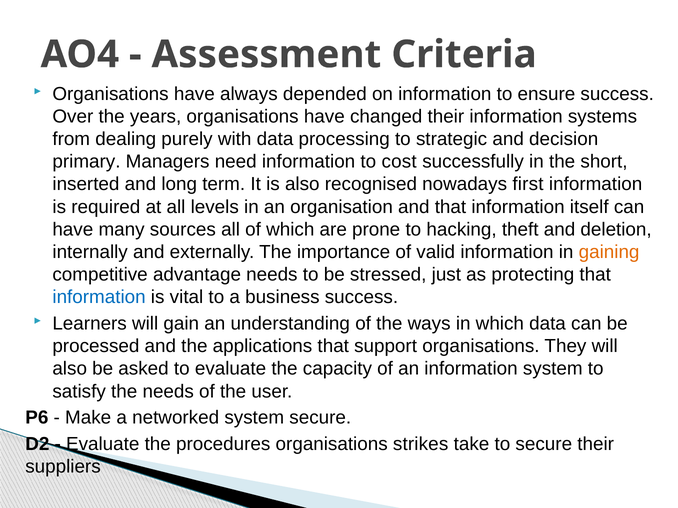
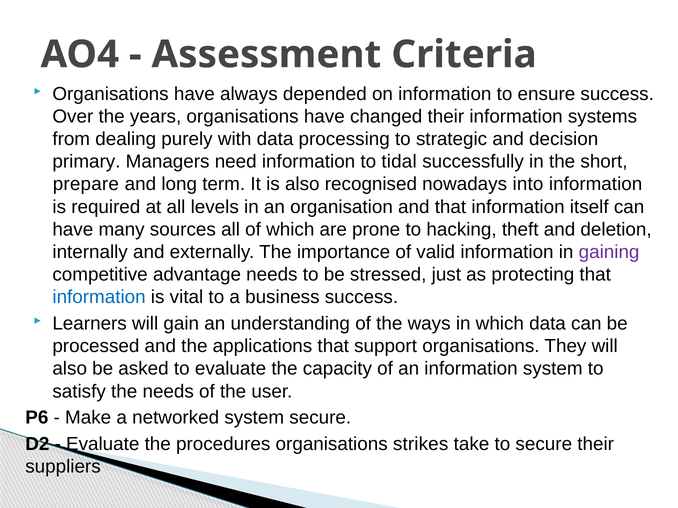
cost: cost -> tidal
inserted: inserted -> prepare
first: first -> into
gaining colour: orange -> purple
